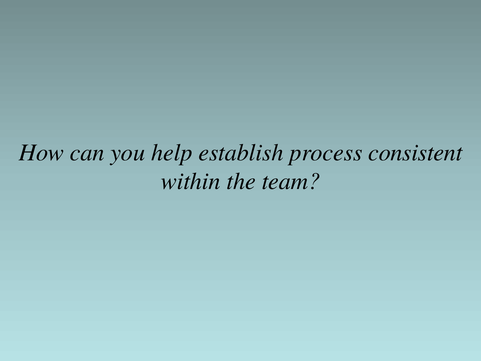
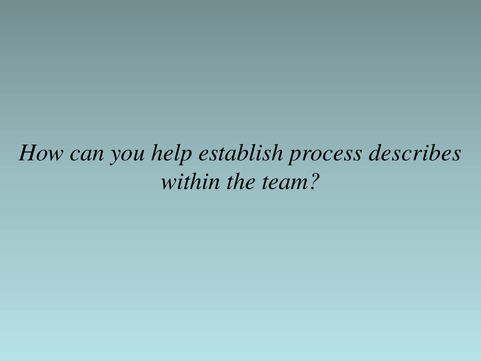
consistent: consistent -> describes
